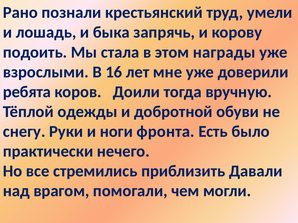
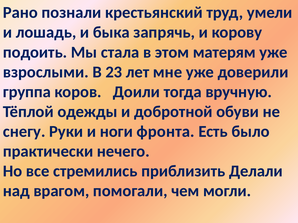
награды: награды -> матерям
16: 16 -> 23
ребята: ребята -> группа
Давали: Давали -> Делали
